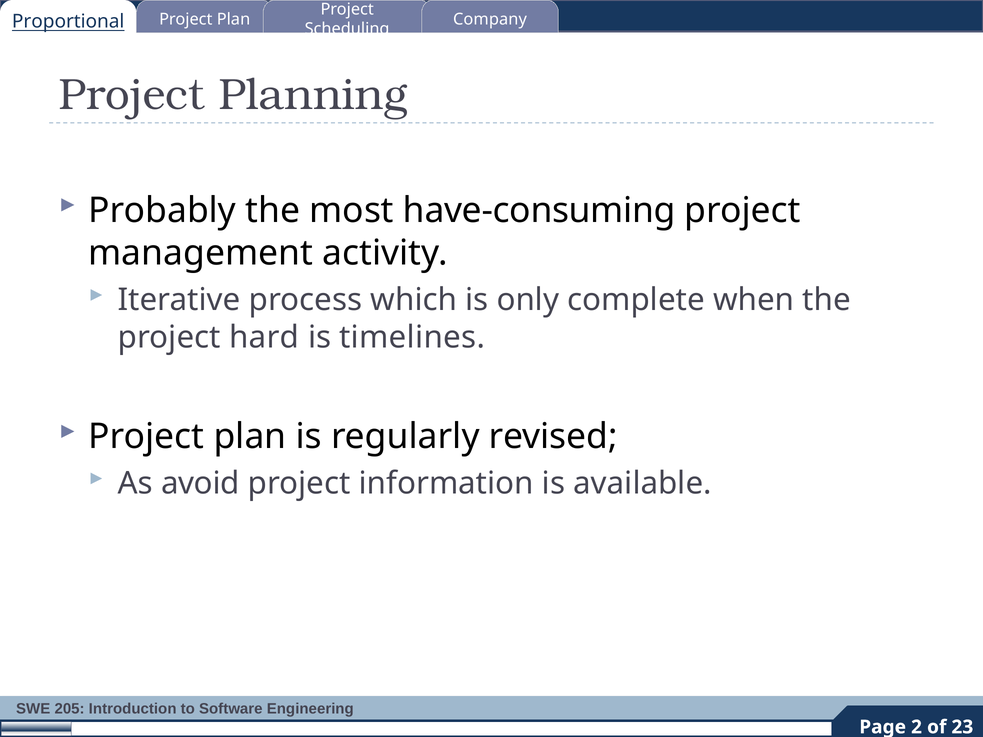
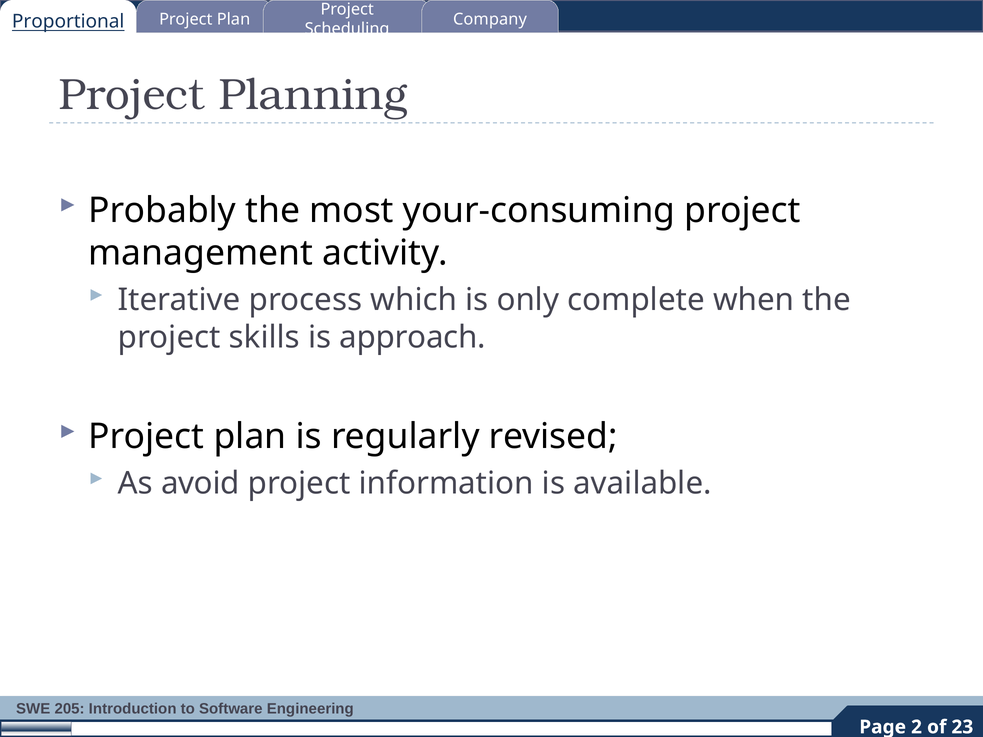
have-consuming: have-consuming -> your-consuming
hard: hard -> skills
timelines: timelines -> approach
